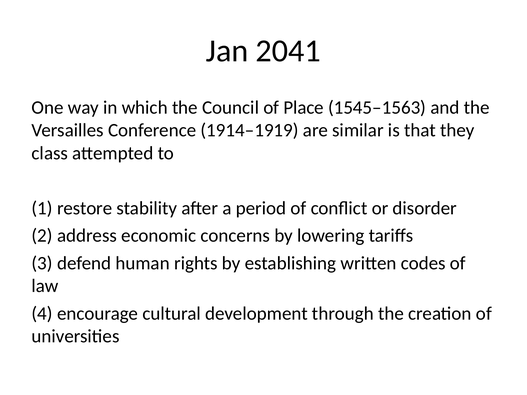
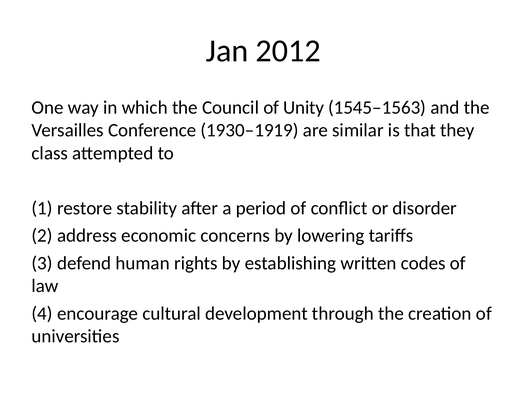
2041: 2041 -> 2012
Place: Place -> Unity
1914–1919: 1914–1919 -> 1930–1919
